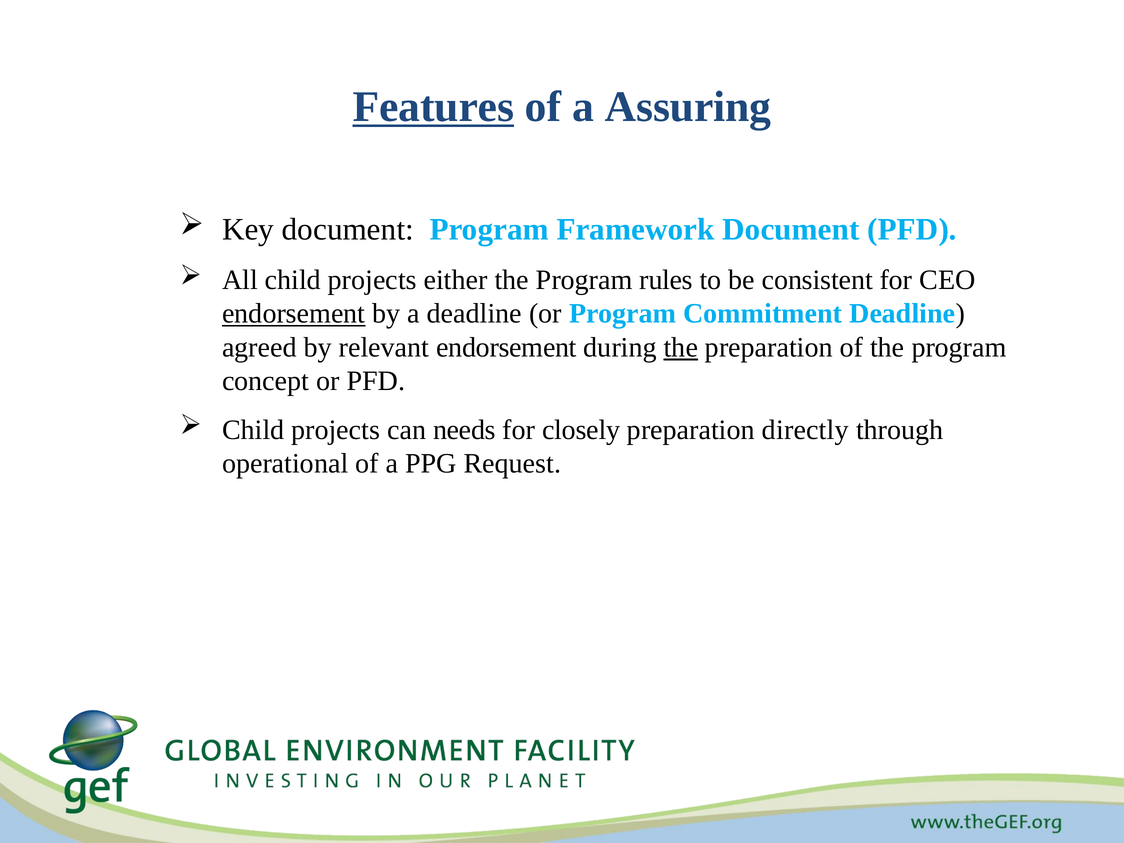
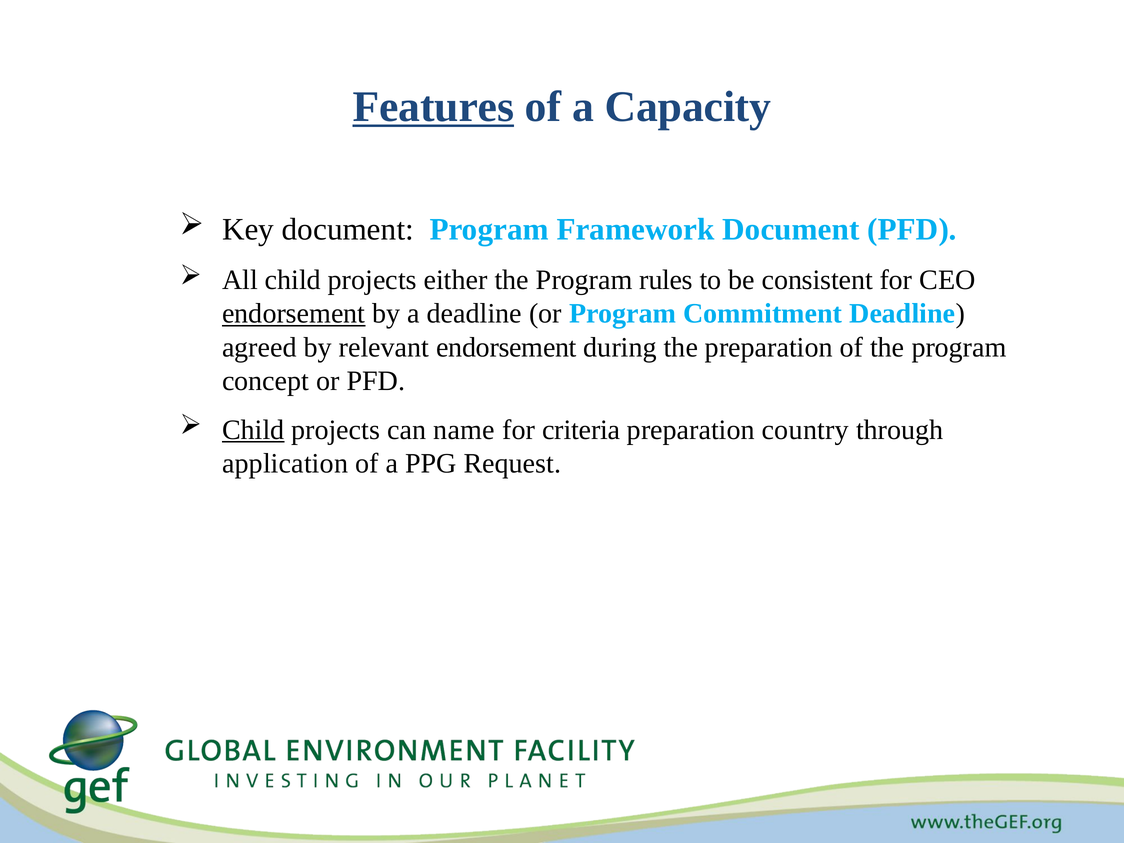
Assuring: Assuring -> Capacity
the at (681, 347) underline: present -> none
Child at (253, 430) underline: none -> present
needs: needs -> name
closely: closely -> criteria
directly: directly -> country
operational: operational -> application
